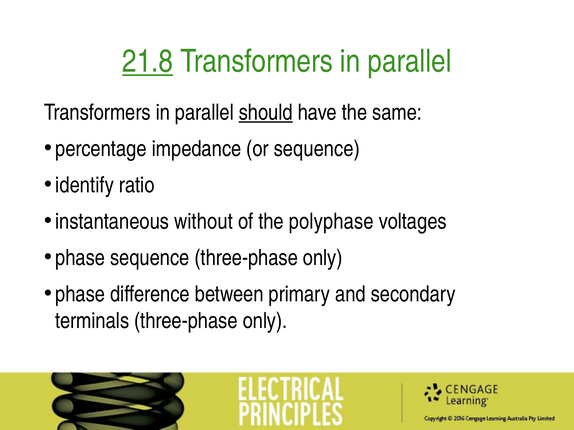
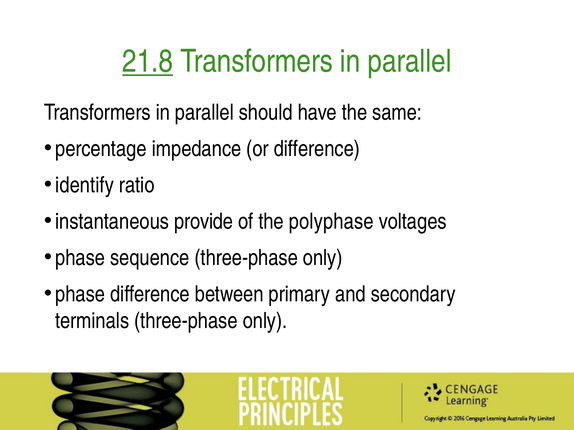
should underline: present -> none
or sequence: sequence -> difference
without: without -> provide
